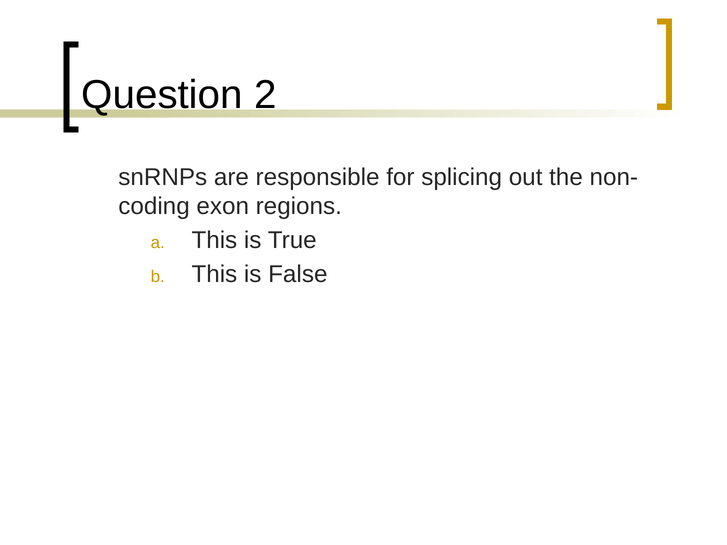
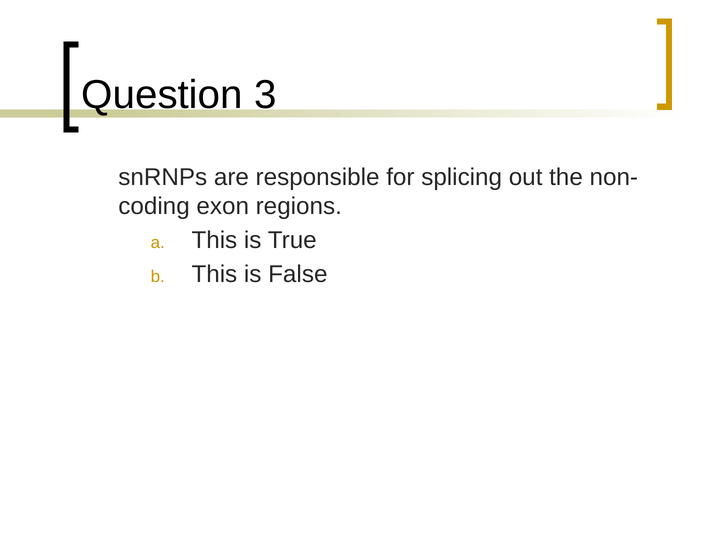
2: 2 -> 3
